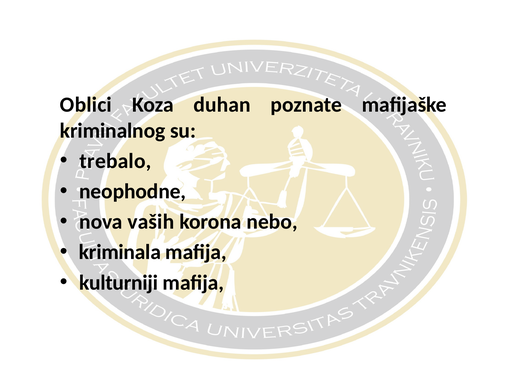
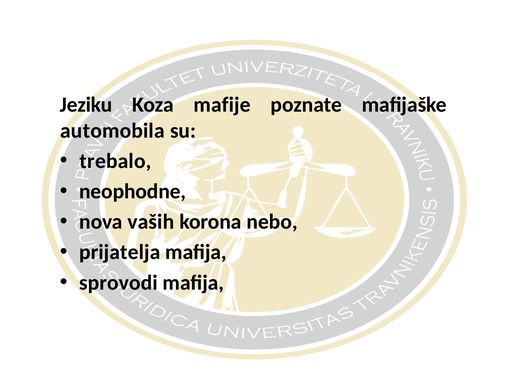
Oblici: Oblici -> Jeziku
duhan: duhan -> mafije
kriminalnog: kriminalnog -> automobila
kriminala: kriminala -> prijatelja
kulturniji: kulturniji -> sprovodi
